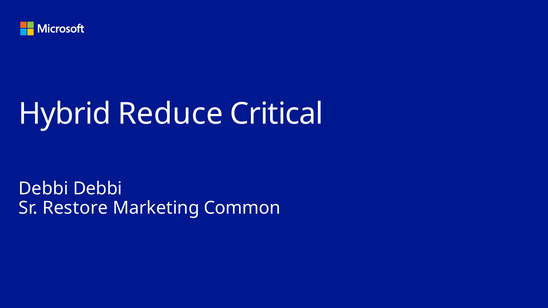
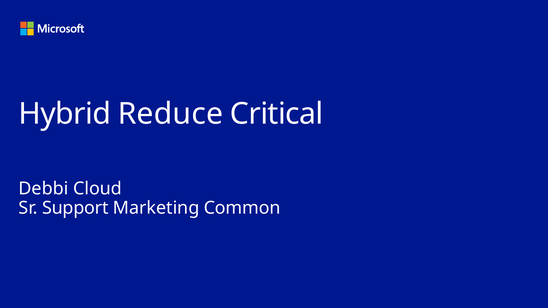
Debbi Debbi: Debbi -> Cloud
Restore: Restore -> Support
